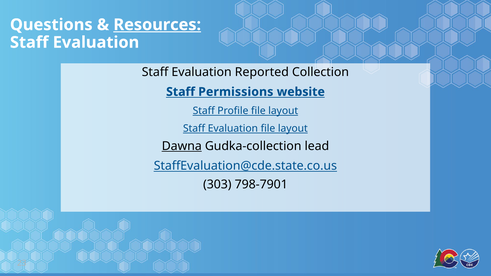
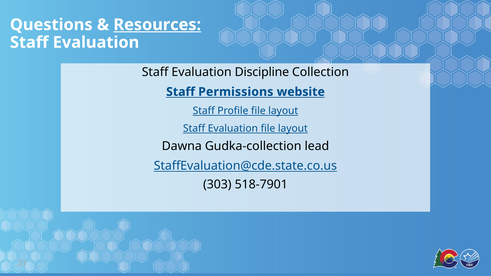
Reported: Reported -> Discipline
Dawna underline: present -> none
798-7901: 798-7901 -> 518-7901
